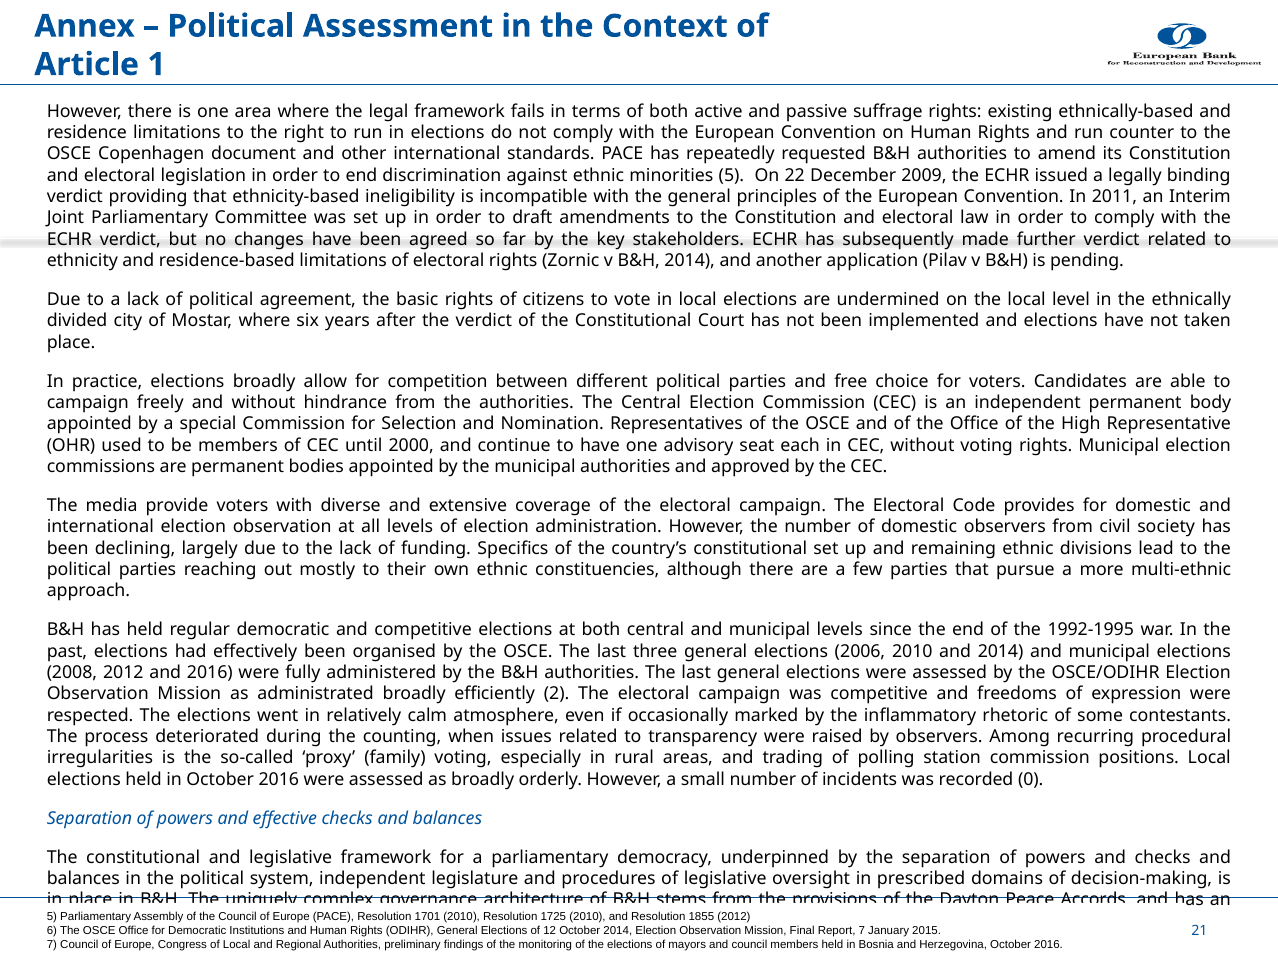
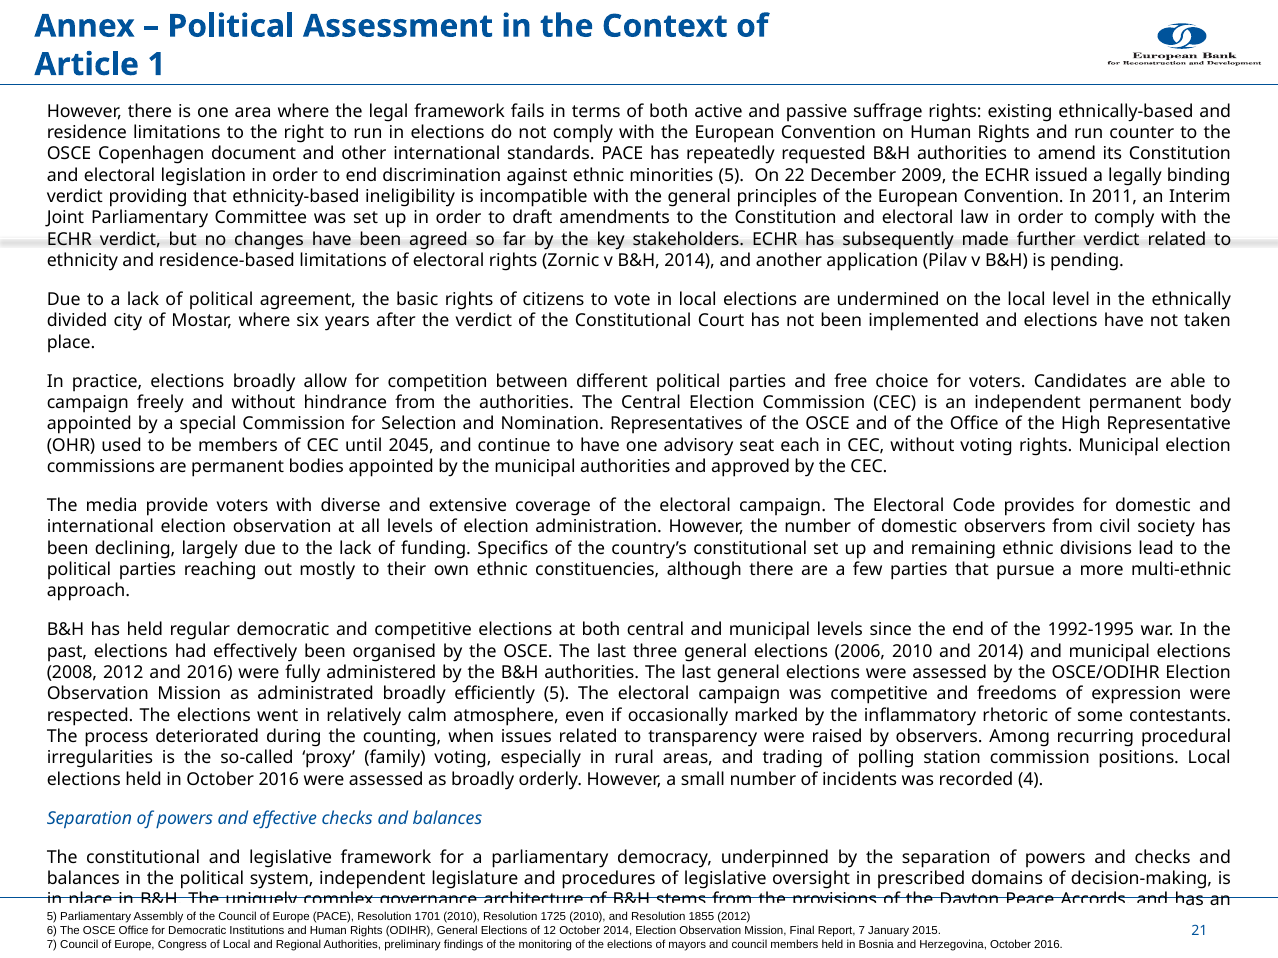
2000: 2000 -> 2045
efficiently 2: 2 -> 5
0: 0 -> 4
